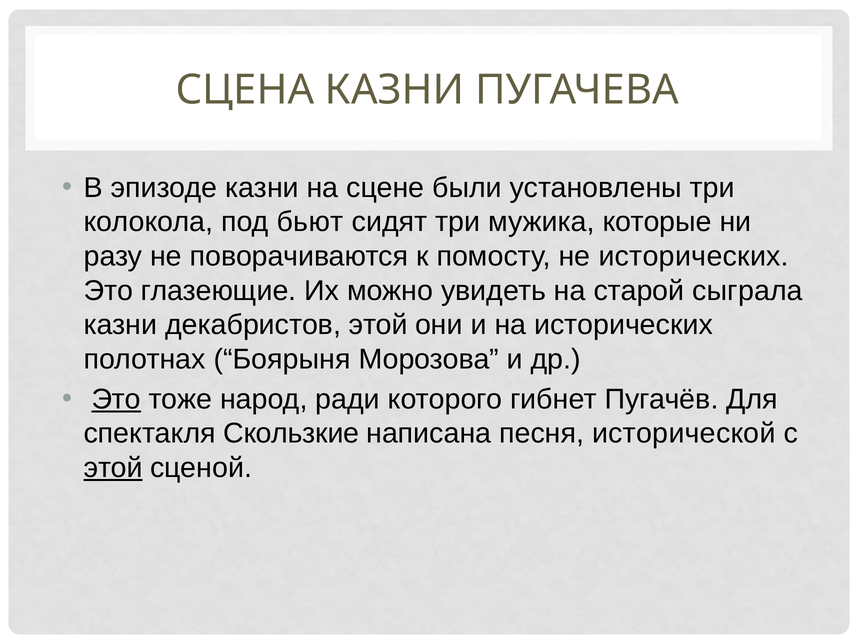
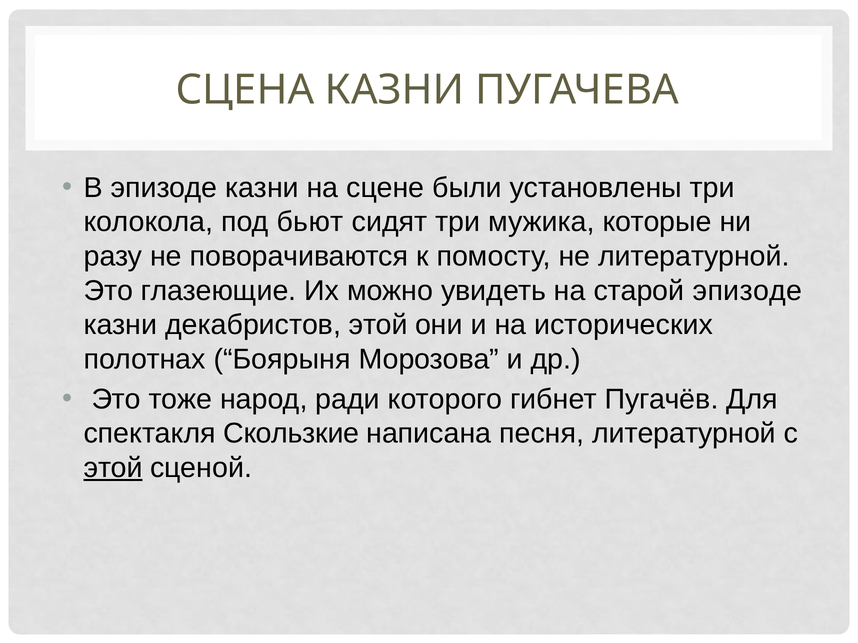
не исторических: исторических -> литературной
старой сыграла: сыграла -> эпизоде
Это at (116, 400) underline: present -> none
песня исторической: исторической -> литературной
